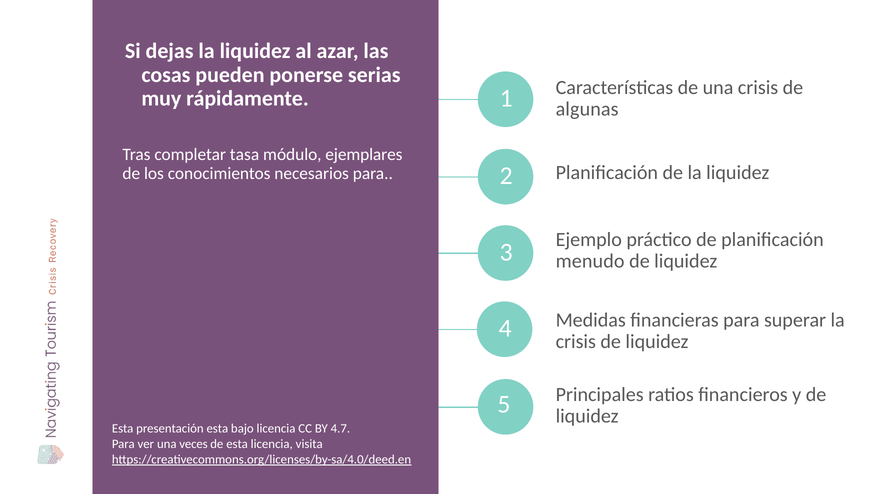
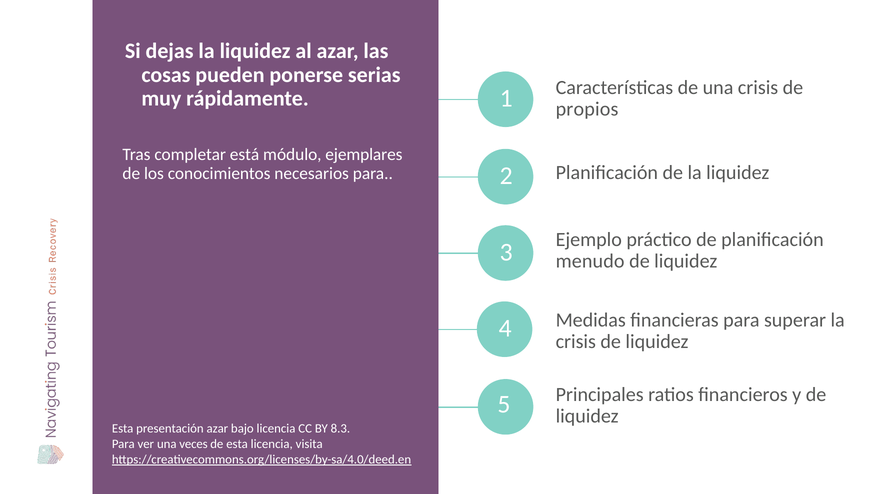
algunas: algunas -> propios
tasa: tasa -> está
presentación esta: esta -> azar
4.7: 4.7 -> 8.3
